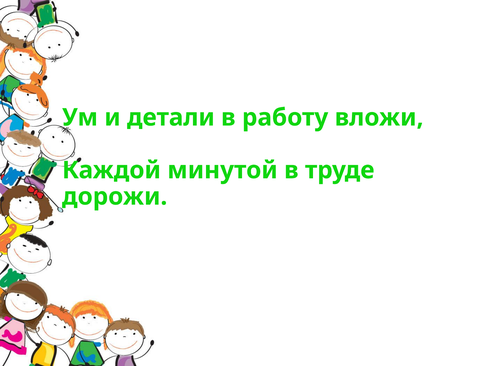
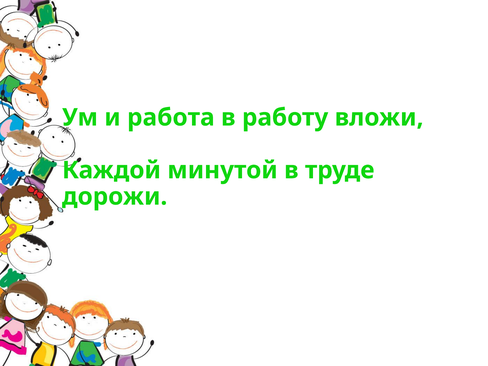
детали: детали -> работа
